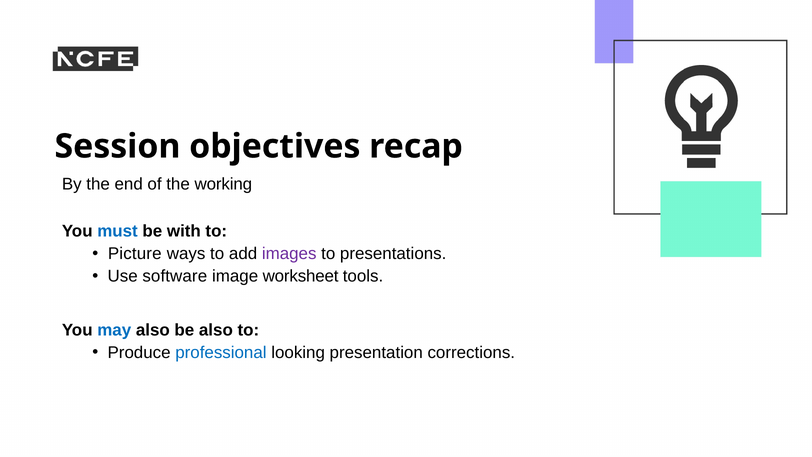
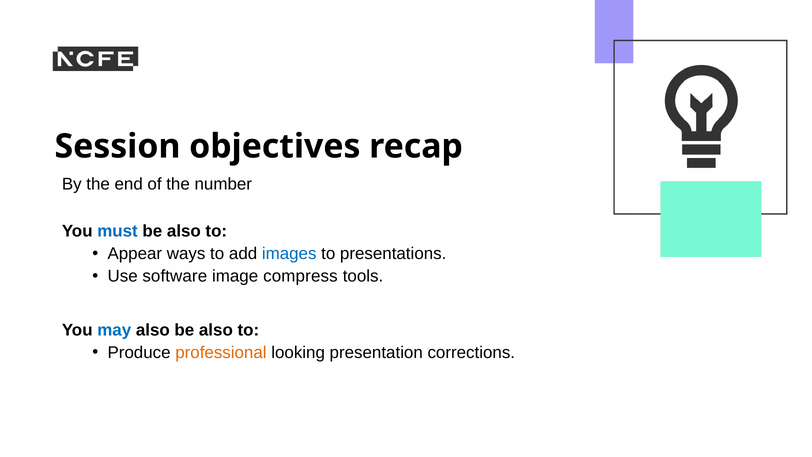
working: working -> number
with at (184, 231): with -> also
Picture: Picture -> Appear
images colour: purple -> blue
worksheet: worksheet -> compress
professional colour: blue -> orange
